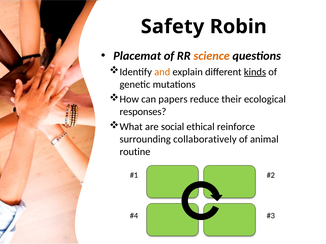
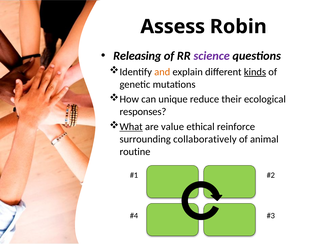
Safety: Safety -> Assess
Placemat: Placemat -> Releasing
science colour: orange -> purple
papers: papers -> unique
What underline: none -> present
social: social -> value
